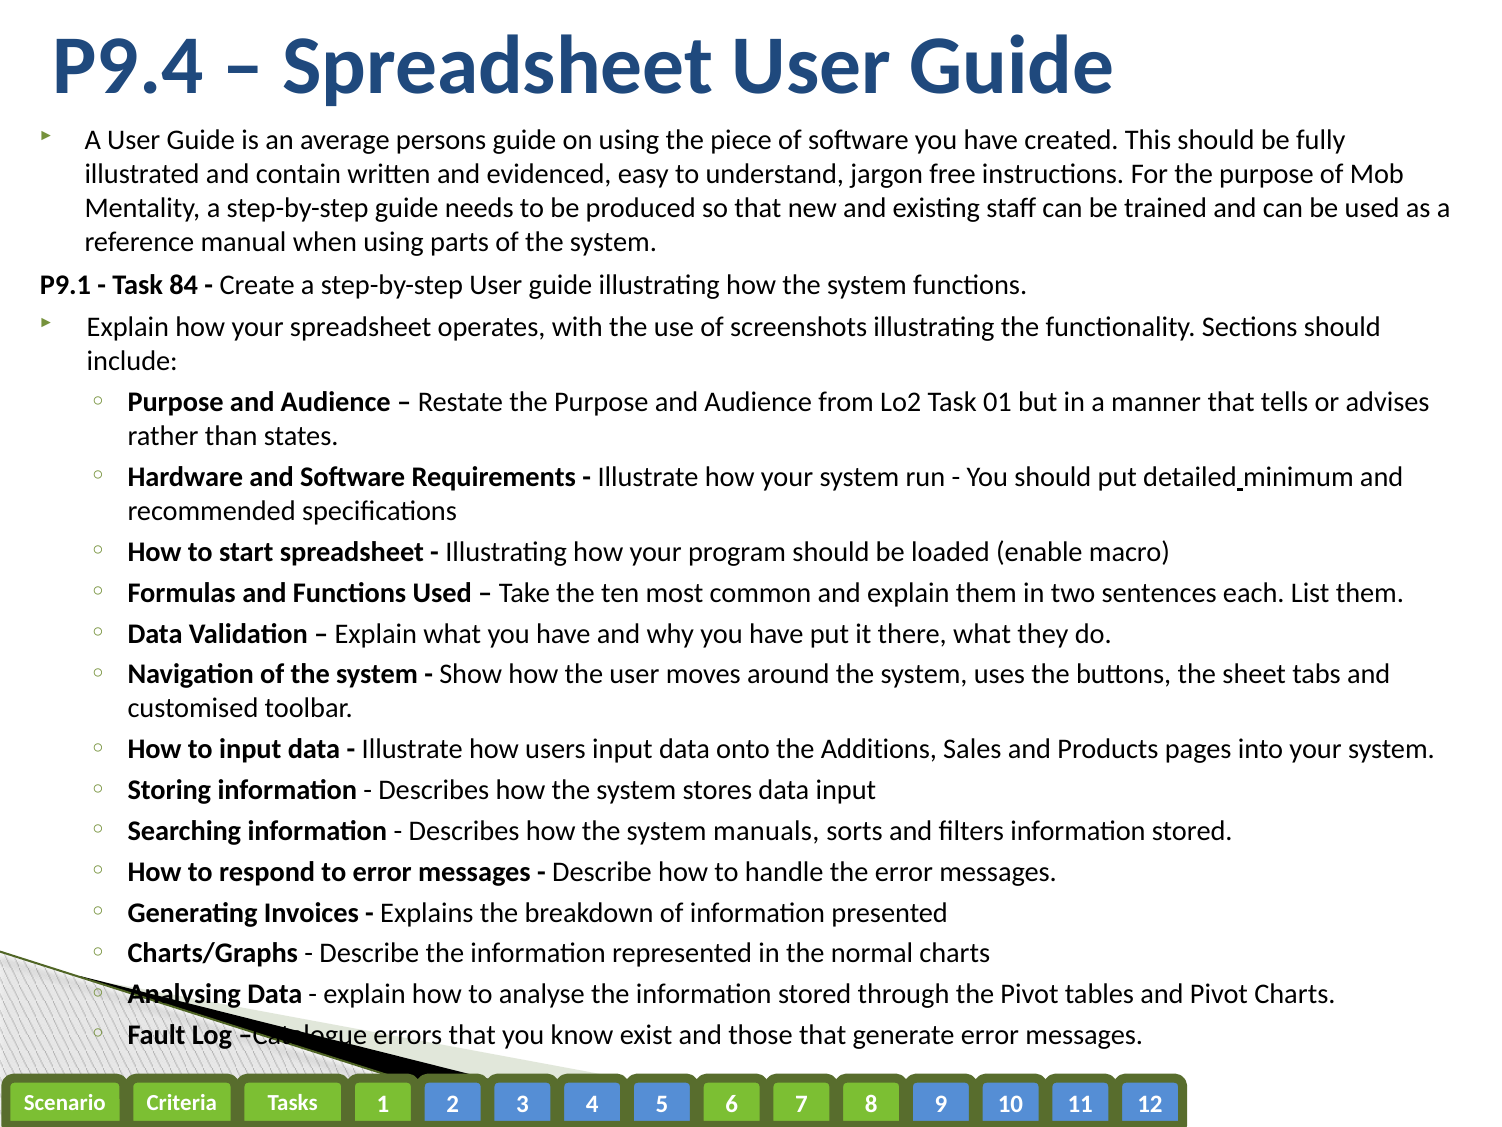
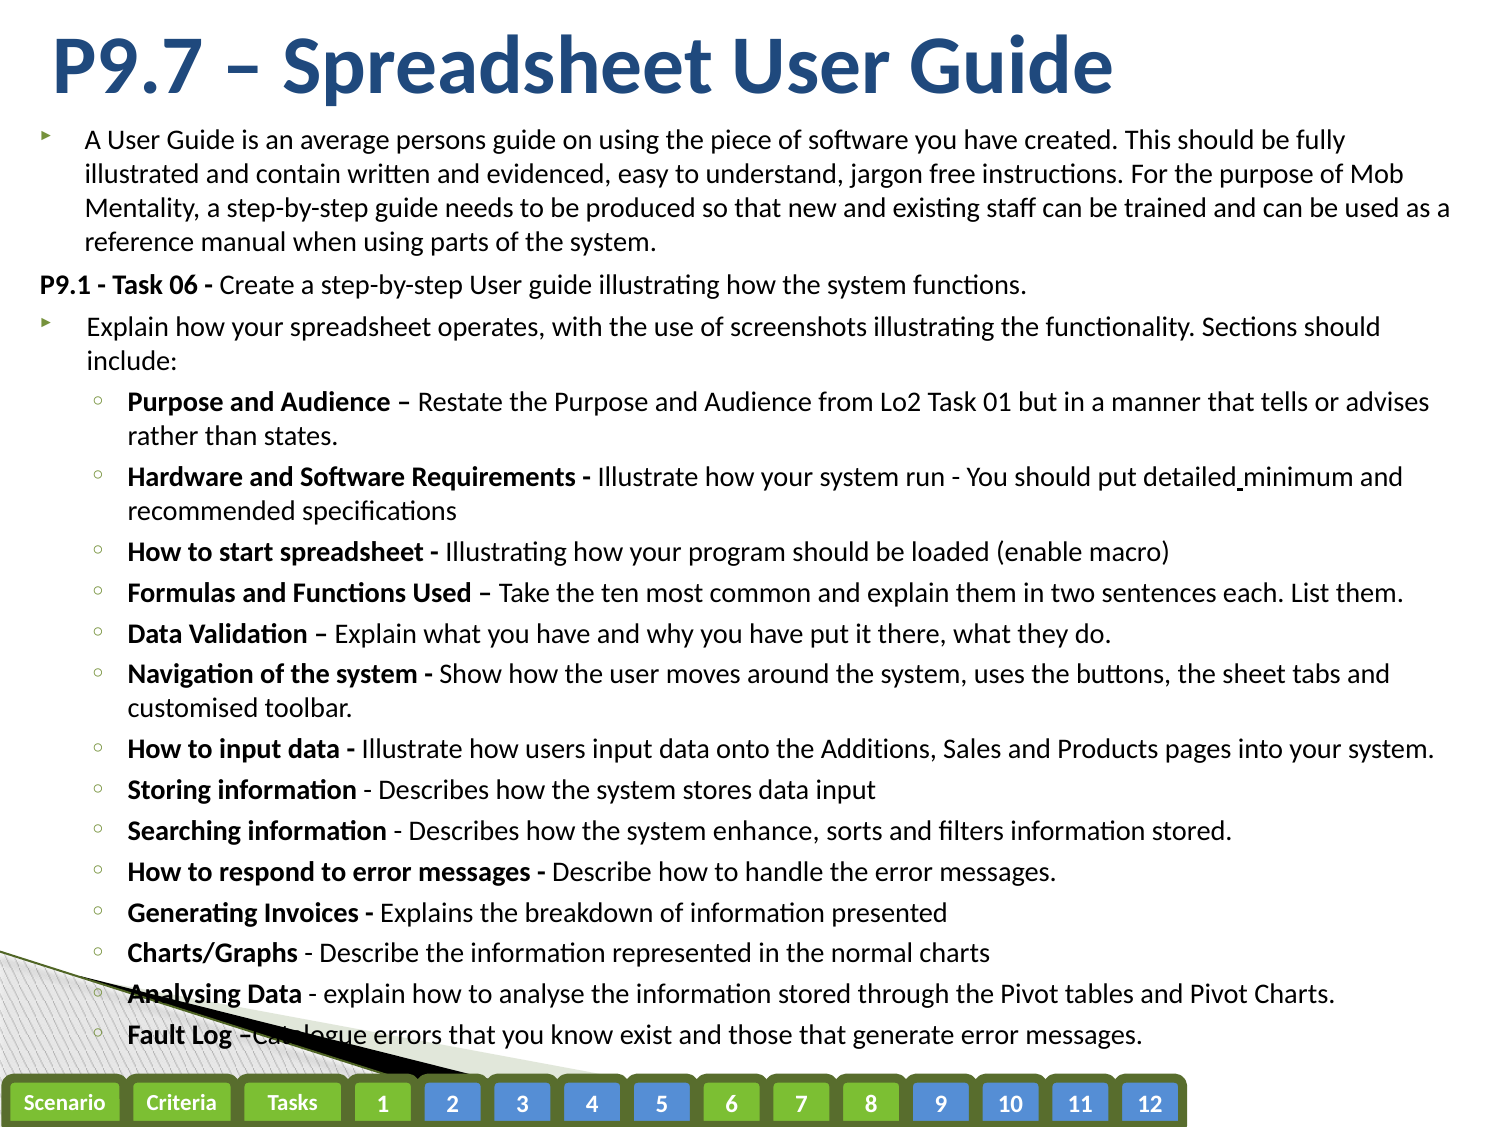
P9.4: P9.4 -> P9.7
84: 84 -> 06
manuals: manuals -> enhance
